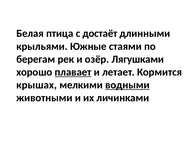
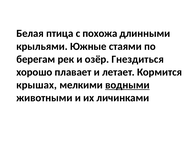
достаёт: достаёт -> похожа
Лягушками: Лягушками -> Гнездиться
плавает underline: present -> none
